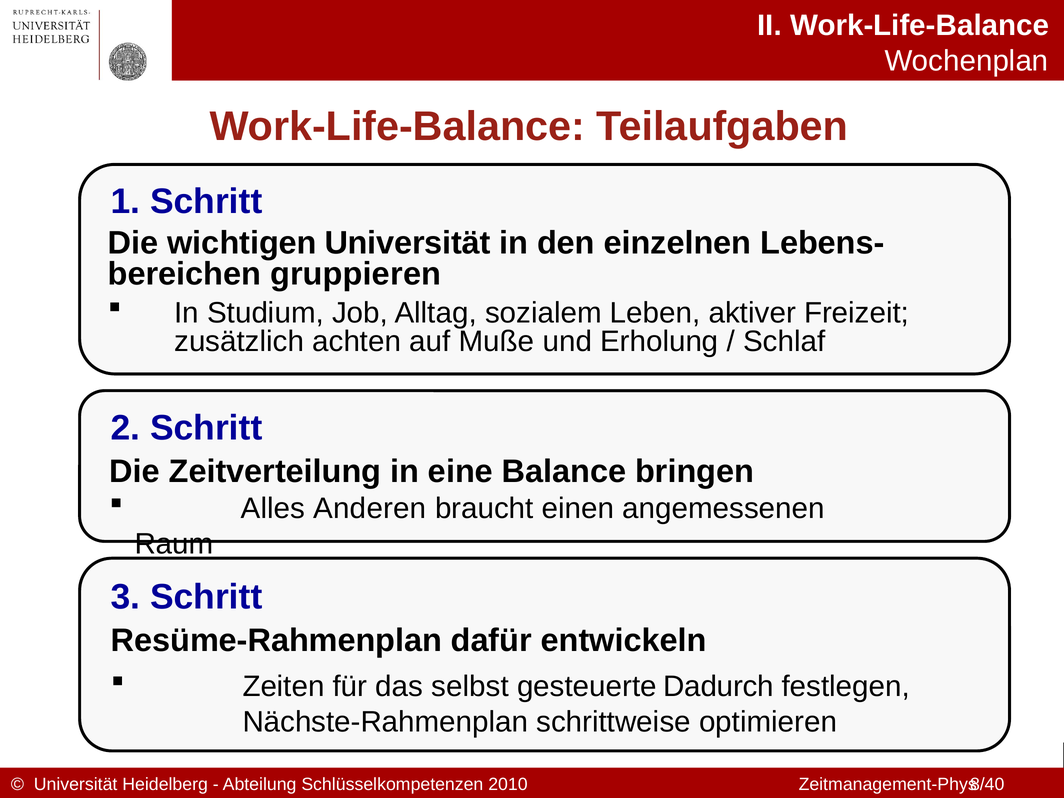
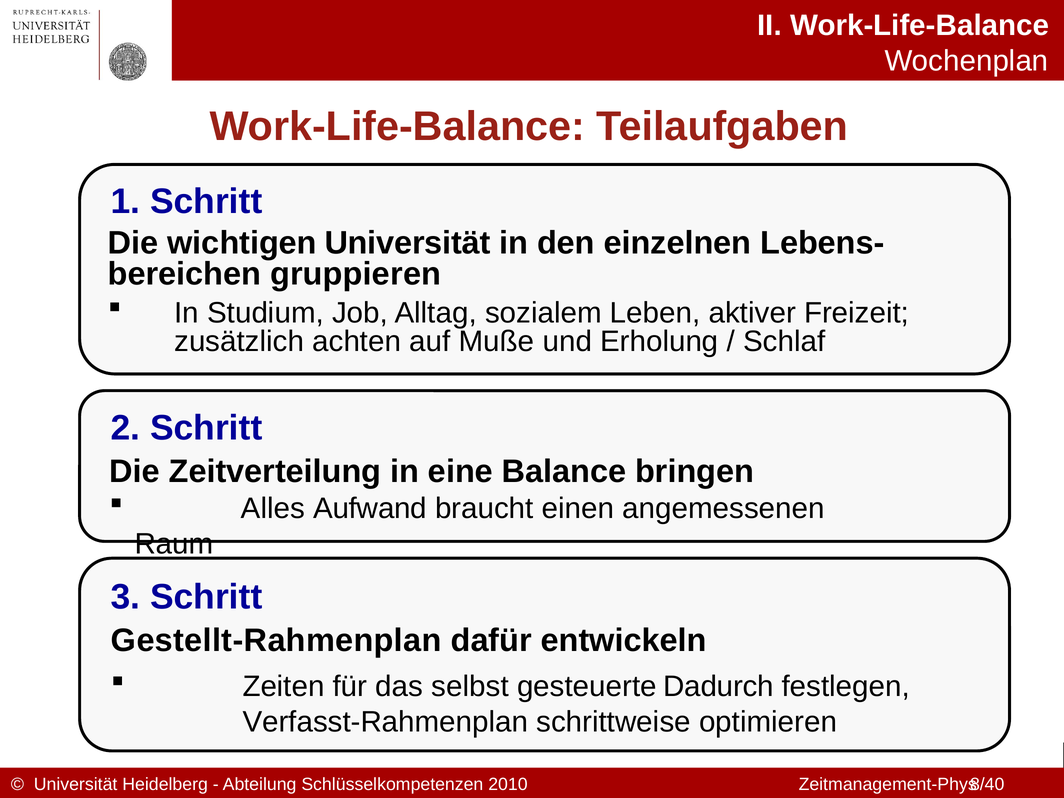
Anderen: Anderen -> Aufwand
Resüme-Rahmenplan: Resüme-Rahmenplan -> Gestellt-Rahmenplan
Nächste-Rahmenplan: Nächste-Rahmenplan -> Verfasst-Rahmenplan
